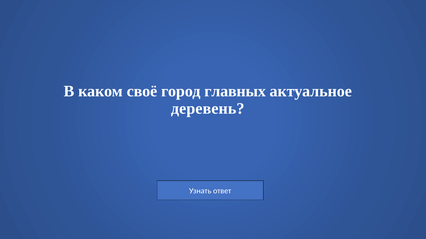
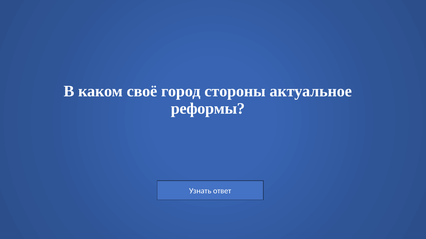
главных: главных -> стороны
деревень: деревень -> реформы
